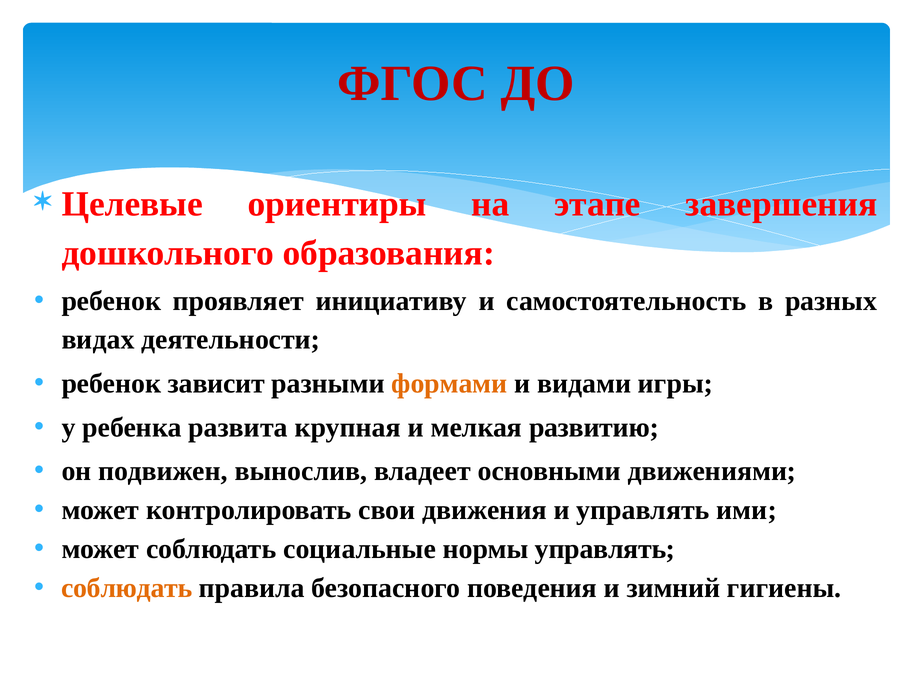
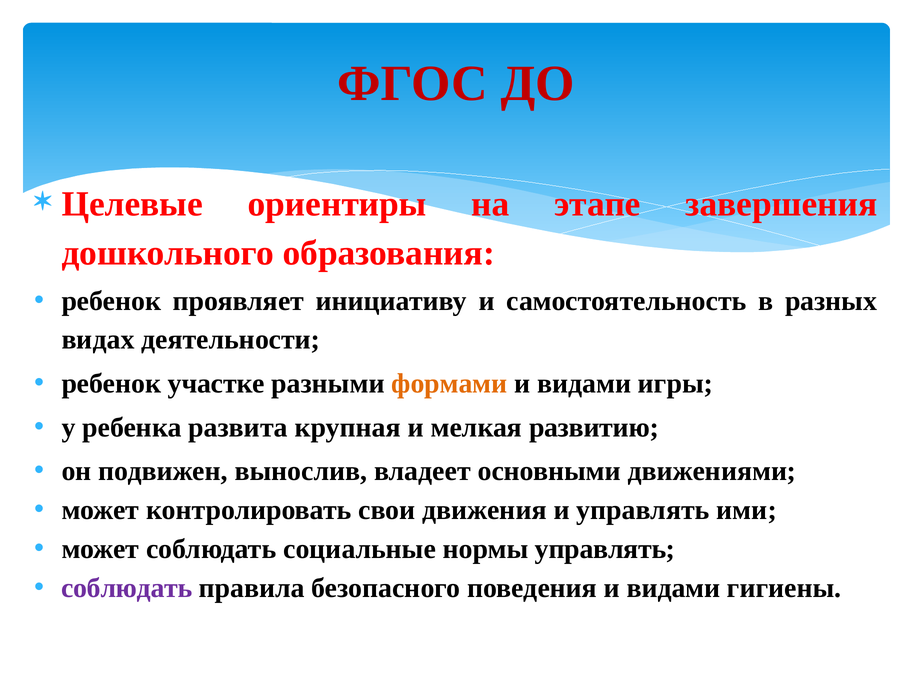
зависит: зависит -> участке
соблюдать at (127, 588) colour: orange -> purple
поведения и зимний: зимний -> видами
